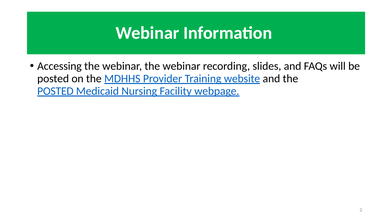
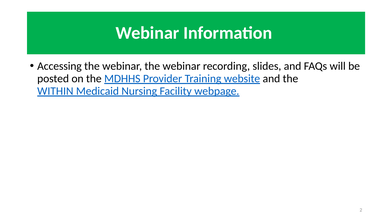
POSTED at (55, 91): POSTED -> WITHIN
